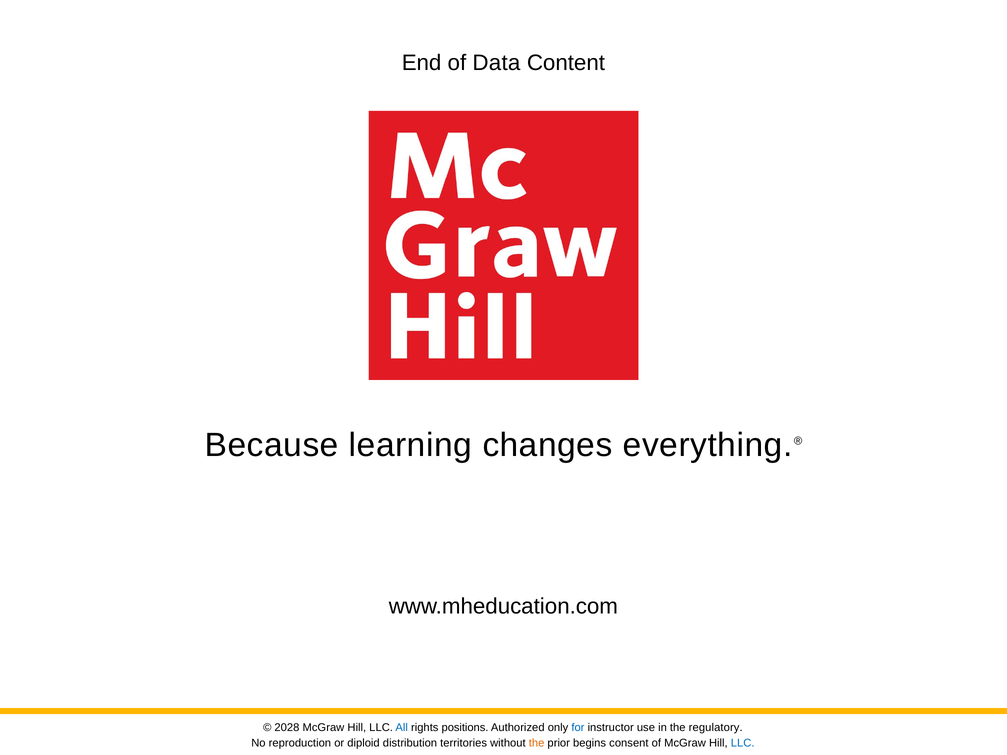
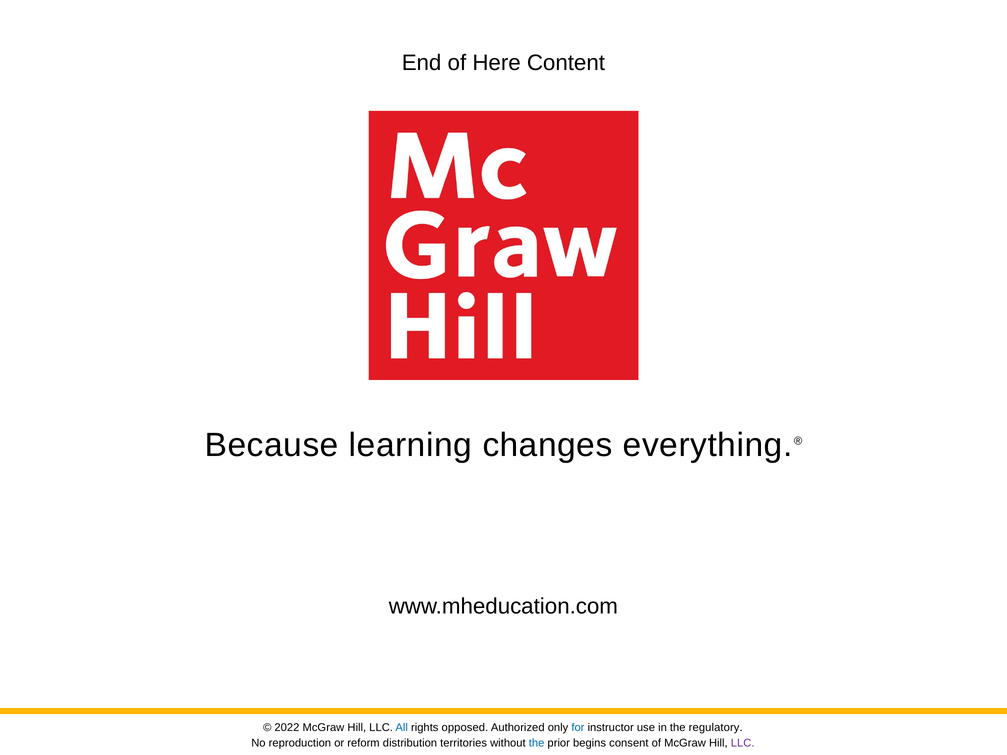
Data: Data -> Here
2028: 2028 -> 2022
positions: positions -> opposed
diploid: diploid -> reform
the at (537, 743) colour: orange -> blue
LLC at (743, 743) colour: blue -> purple
